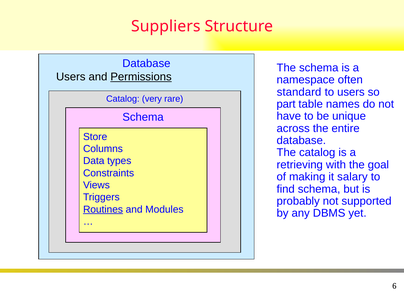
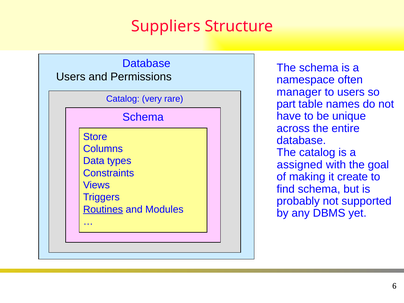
Permissions underline: present -> none
standard: standard -> manager
retrieving: retrieving -> assigned
salary: salary -> create
